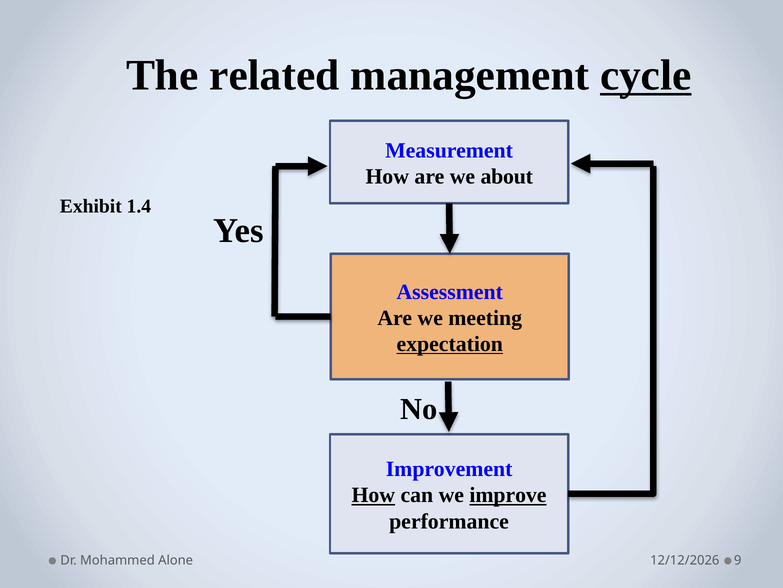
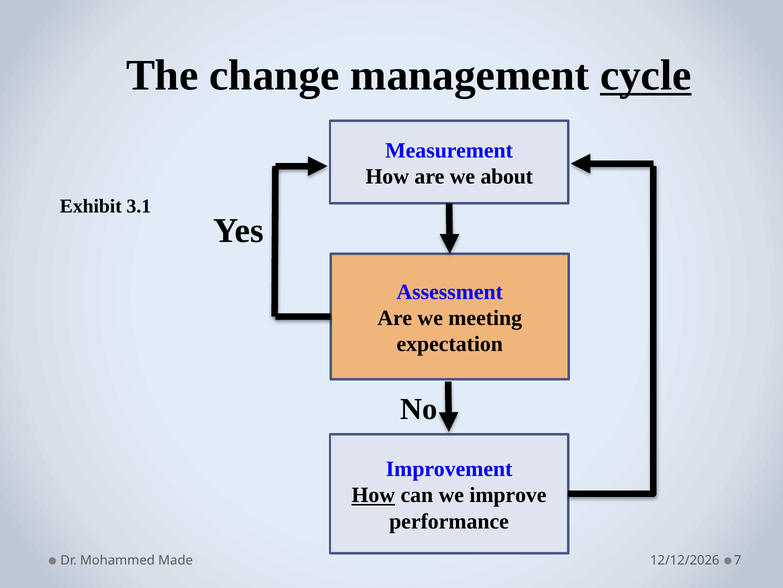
related: related -> change
1.4: 1.4 -> 3.1
expectation underline: present -> none
improve underline: present -> none
Alone: Alone -> Made
9: 9 -> 7
